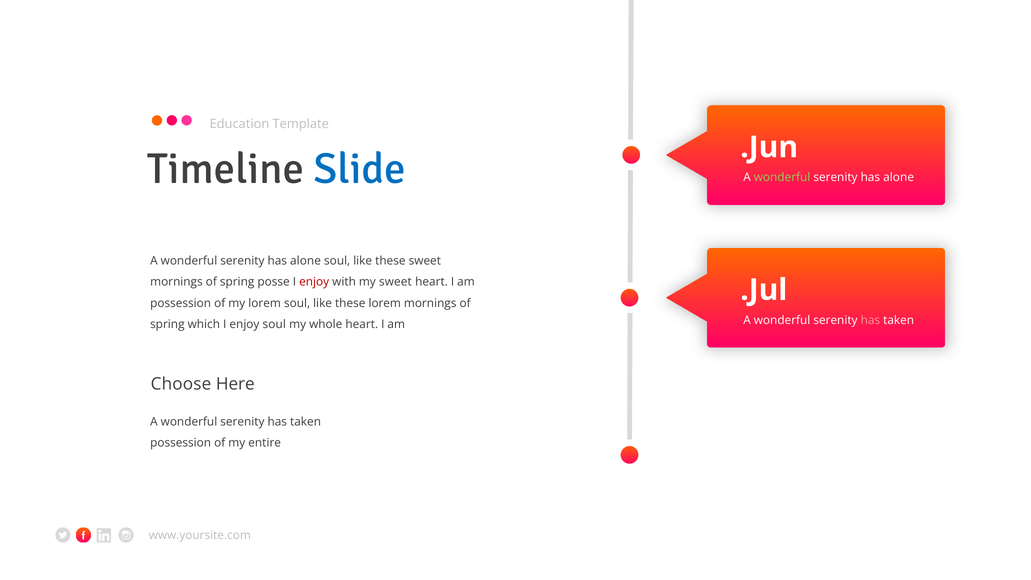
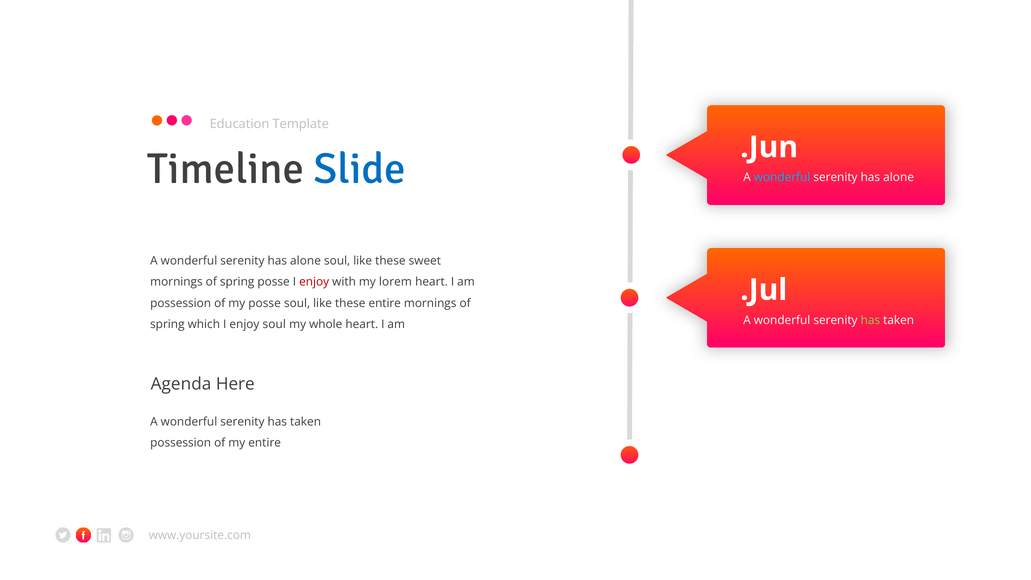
wonderful at (782, 178) colour: light green -> light blue
my sweet: sweet -> lorem
my lorem: lorem -> posse
these lorem: lorem -> entire
has at (870, 320) colour: pink -> light green
Choose: Choose -> Agenda
